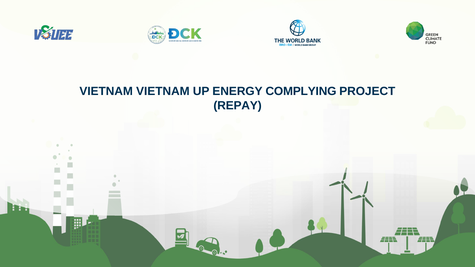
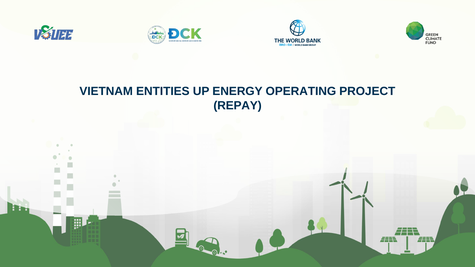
VIETNAM VIETNAM: VIETNAM -> ENTITIES
COMPLYING: COMPLYING -> OPERATING
